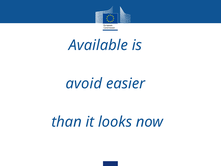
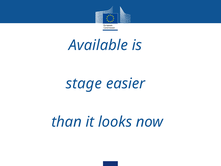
avoid: avoid -> stage
